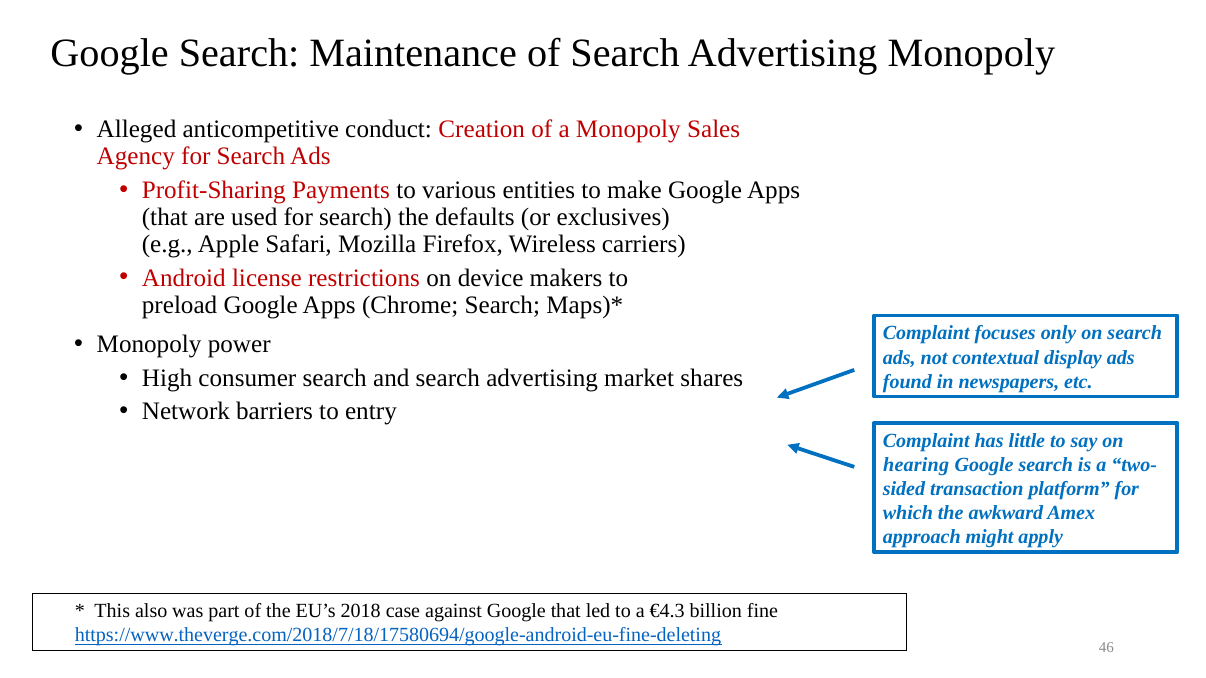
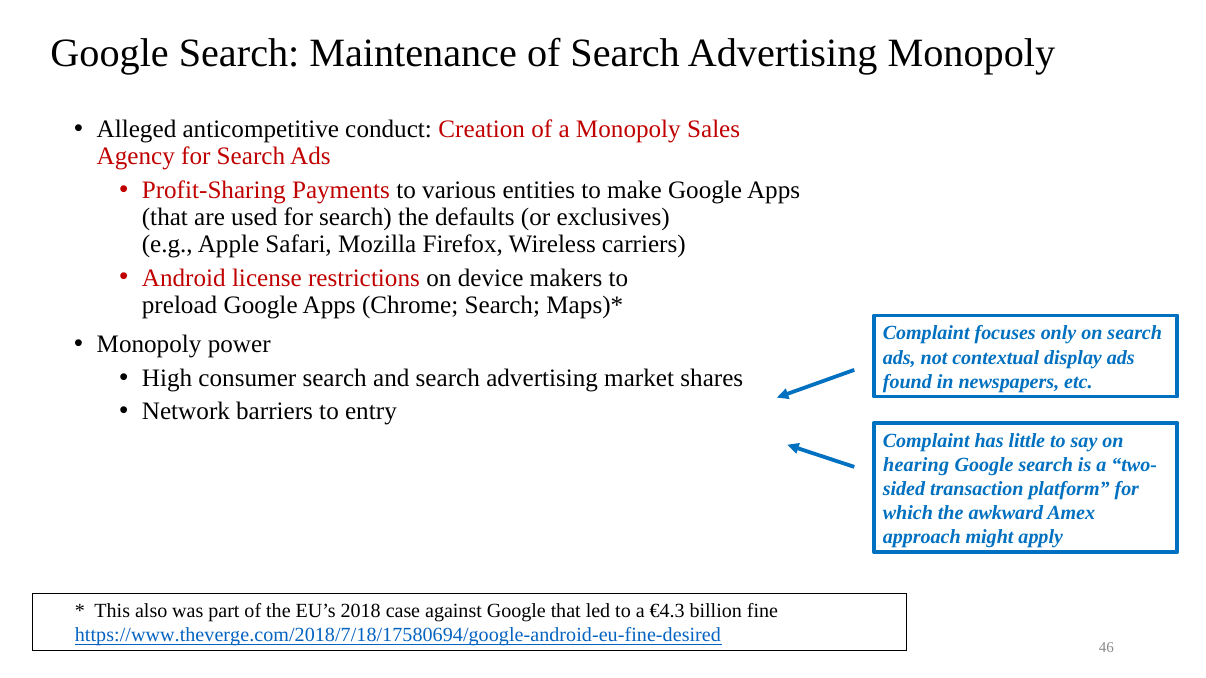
https://www.theverge.com/2018/7/18/17580694/google-android-eu-fine-deleting: https://www.theverge.com/2018/7/18/17580694/google-android-eu-fine-deleting -> https://www.theverge.com/2018/7/18/17580694/google-android-eu-fine-desired
